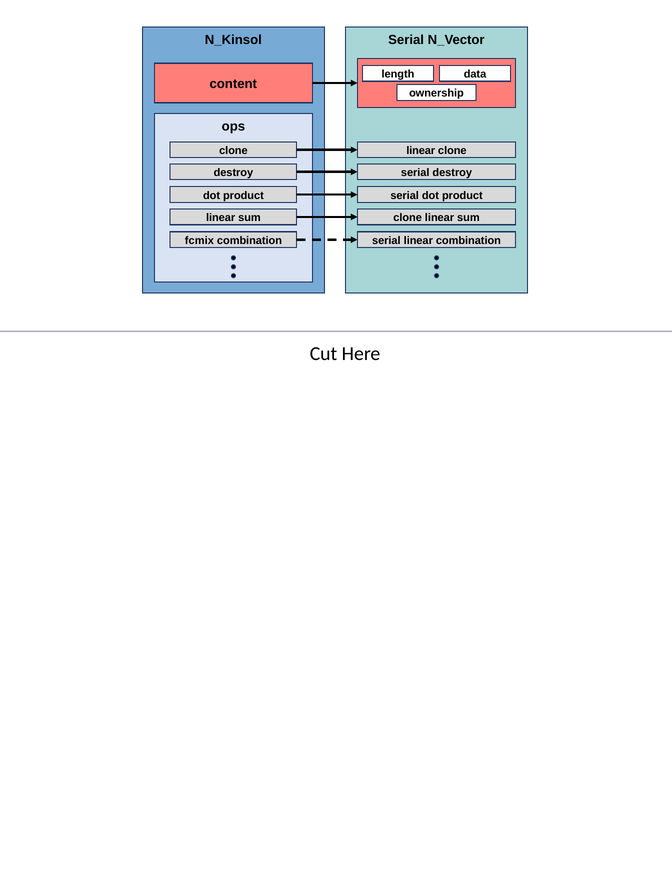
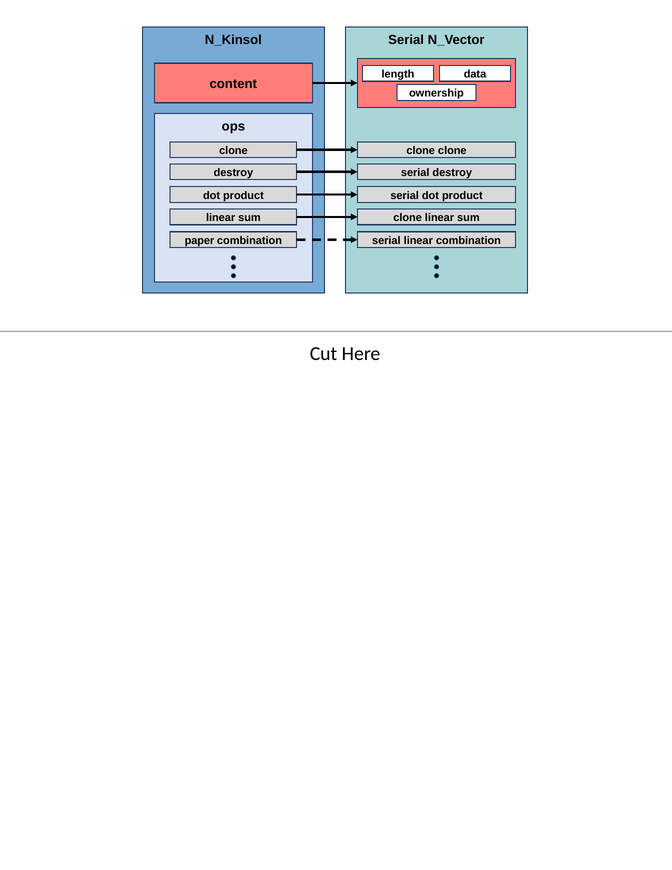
linear at (421, 151): linear -> clone
fcmix: fcmix -> paper
